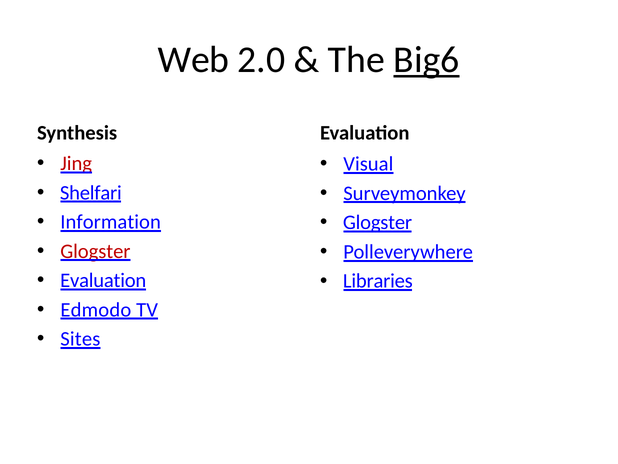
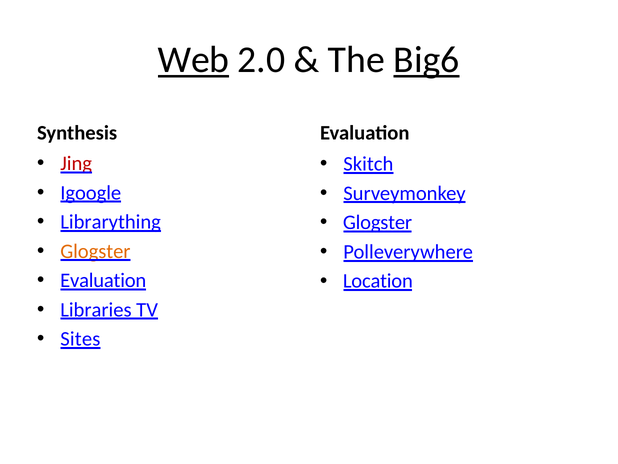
Web underline: none -> present
Visual: Visual -> Skitch
Shelfari: Shelfari -> Igoogle
Information: Information -> Librarything
Glogster at (95, 251) colour: red -> orange
Libraries: Libraries -> Location
Edmodo: Edmodo -> Libraries
